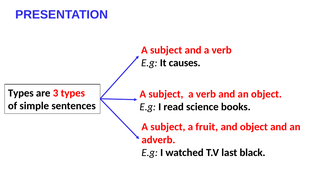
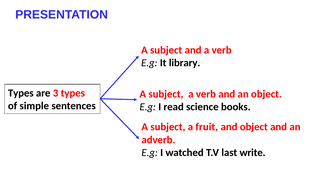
causes: causes -> library
black: black -> write
